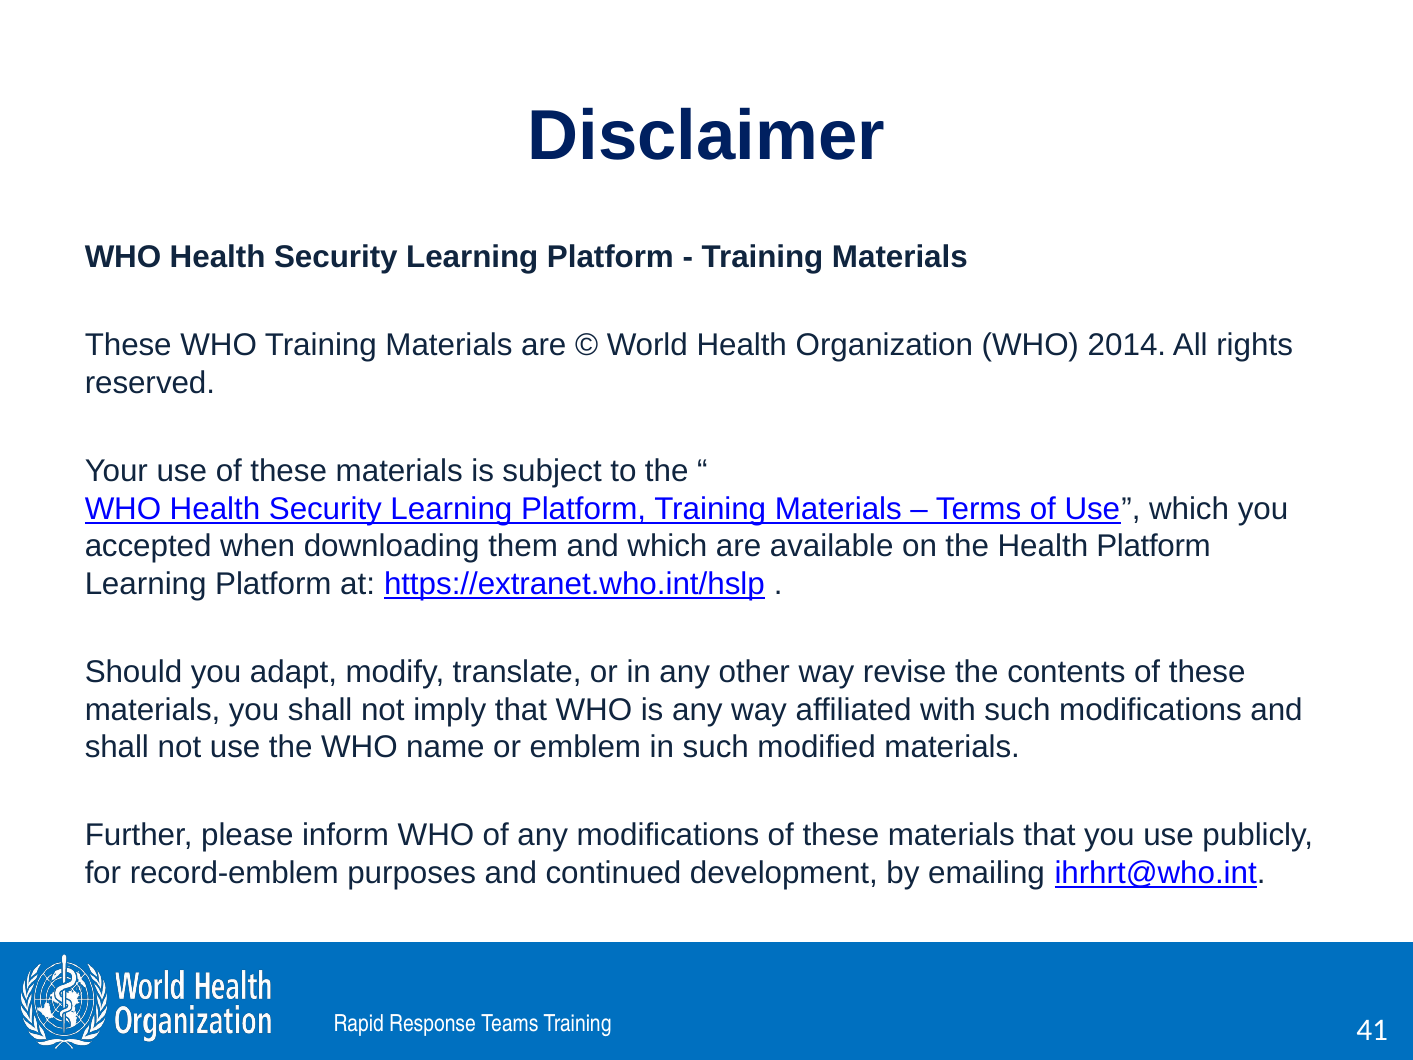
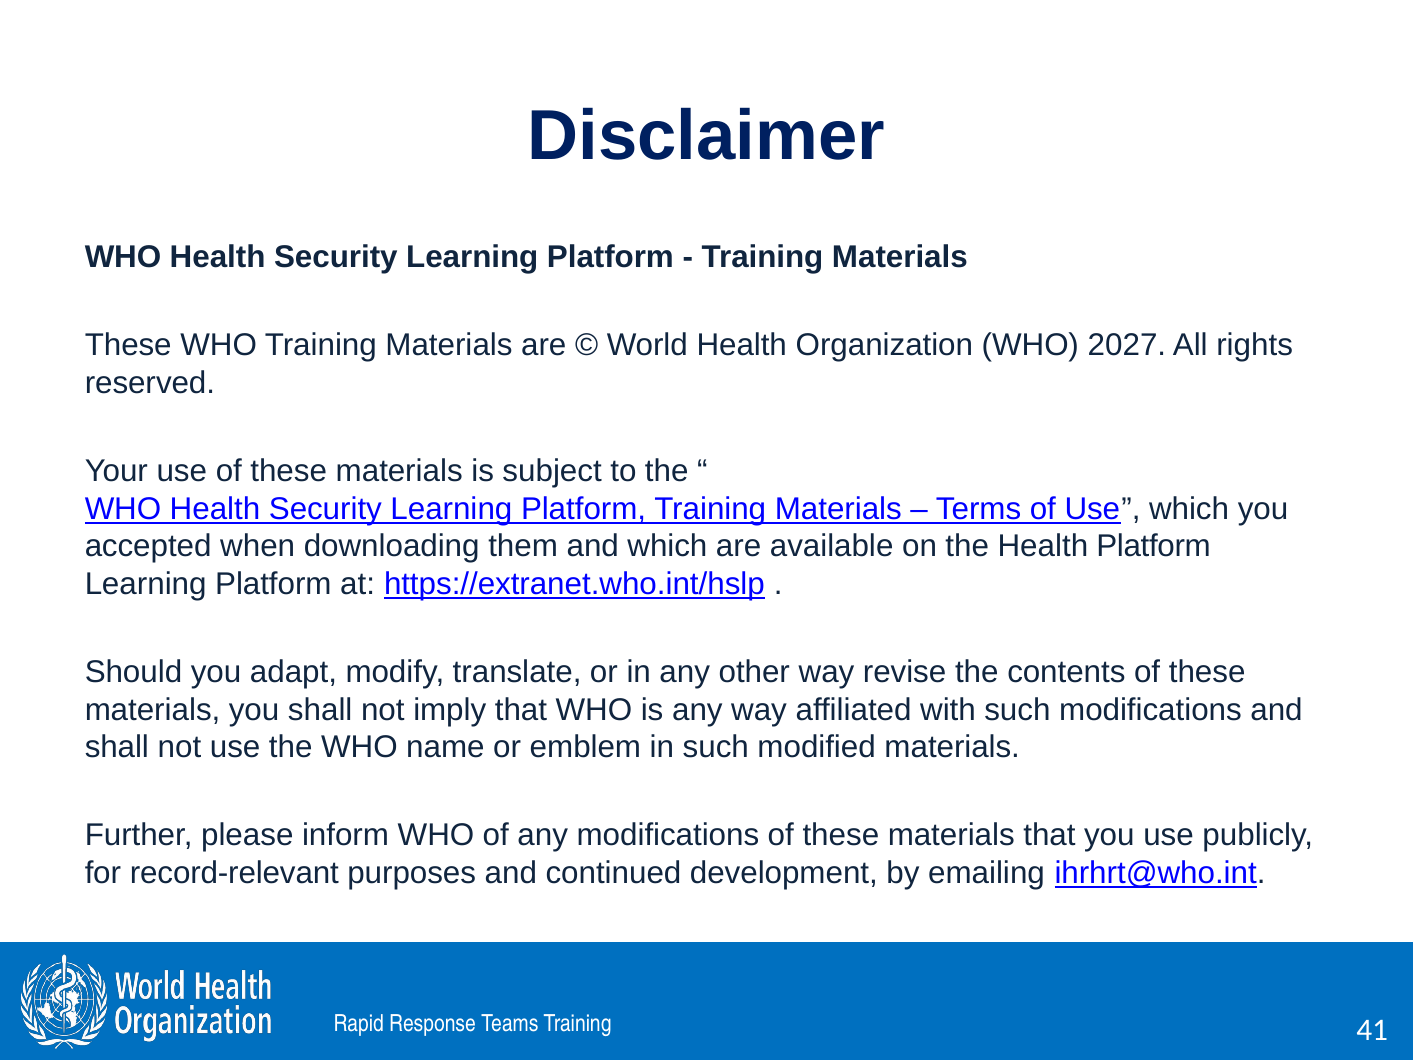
2014: 2014 -> 2027
record-emblem: record-emblem -> record-relevant
